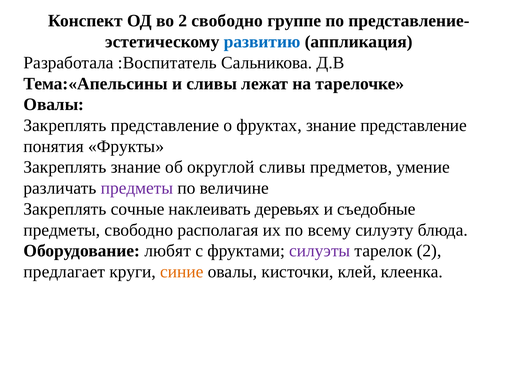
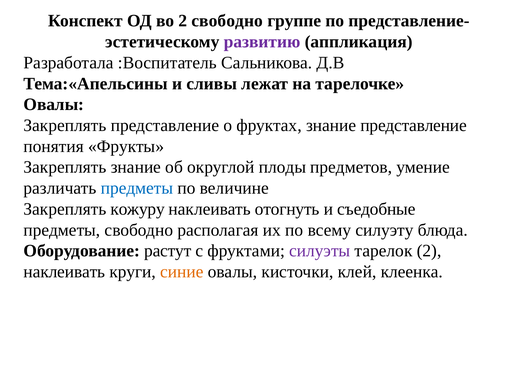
развитию colour: blue -> purple
округлой сливы: сливы -> плоды
предметы at (137, 188) colour: purple -> blue
сочные: сочные -> кожуру
деревьях: деревьях -> отогнуть
любят: любят -> растут
предлагает at (64, 271): предлагает -> наклеивать
